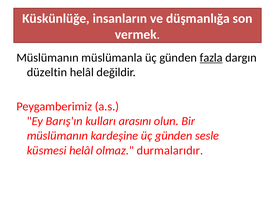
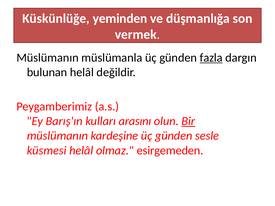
insanların: insanların -> yeminden
düzeltin: düzeltin -> bulunan
Bir underline: none -> present
durmalarıdır: durmalarıdır -> esirgemeden
